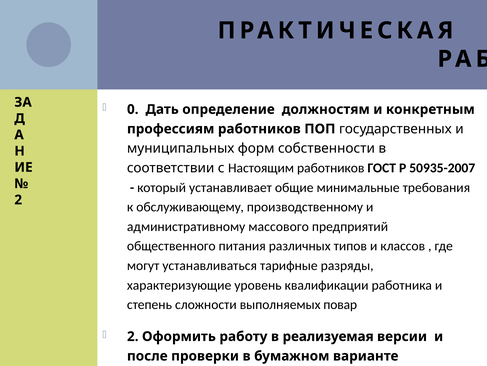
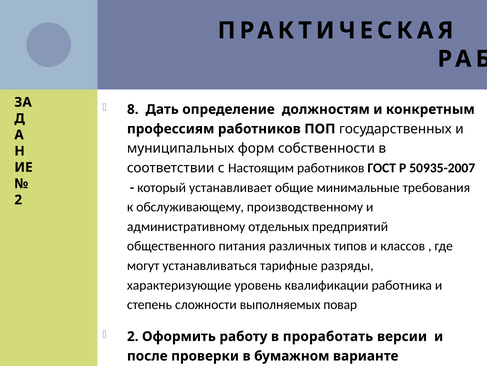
0: 0 -> 8
массового: массового -> отдельных
реализуемая: реализуемая -> проработать
